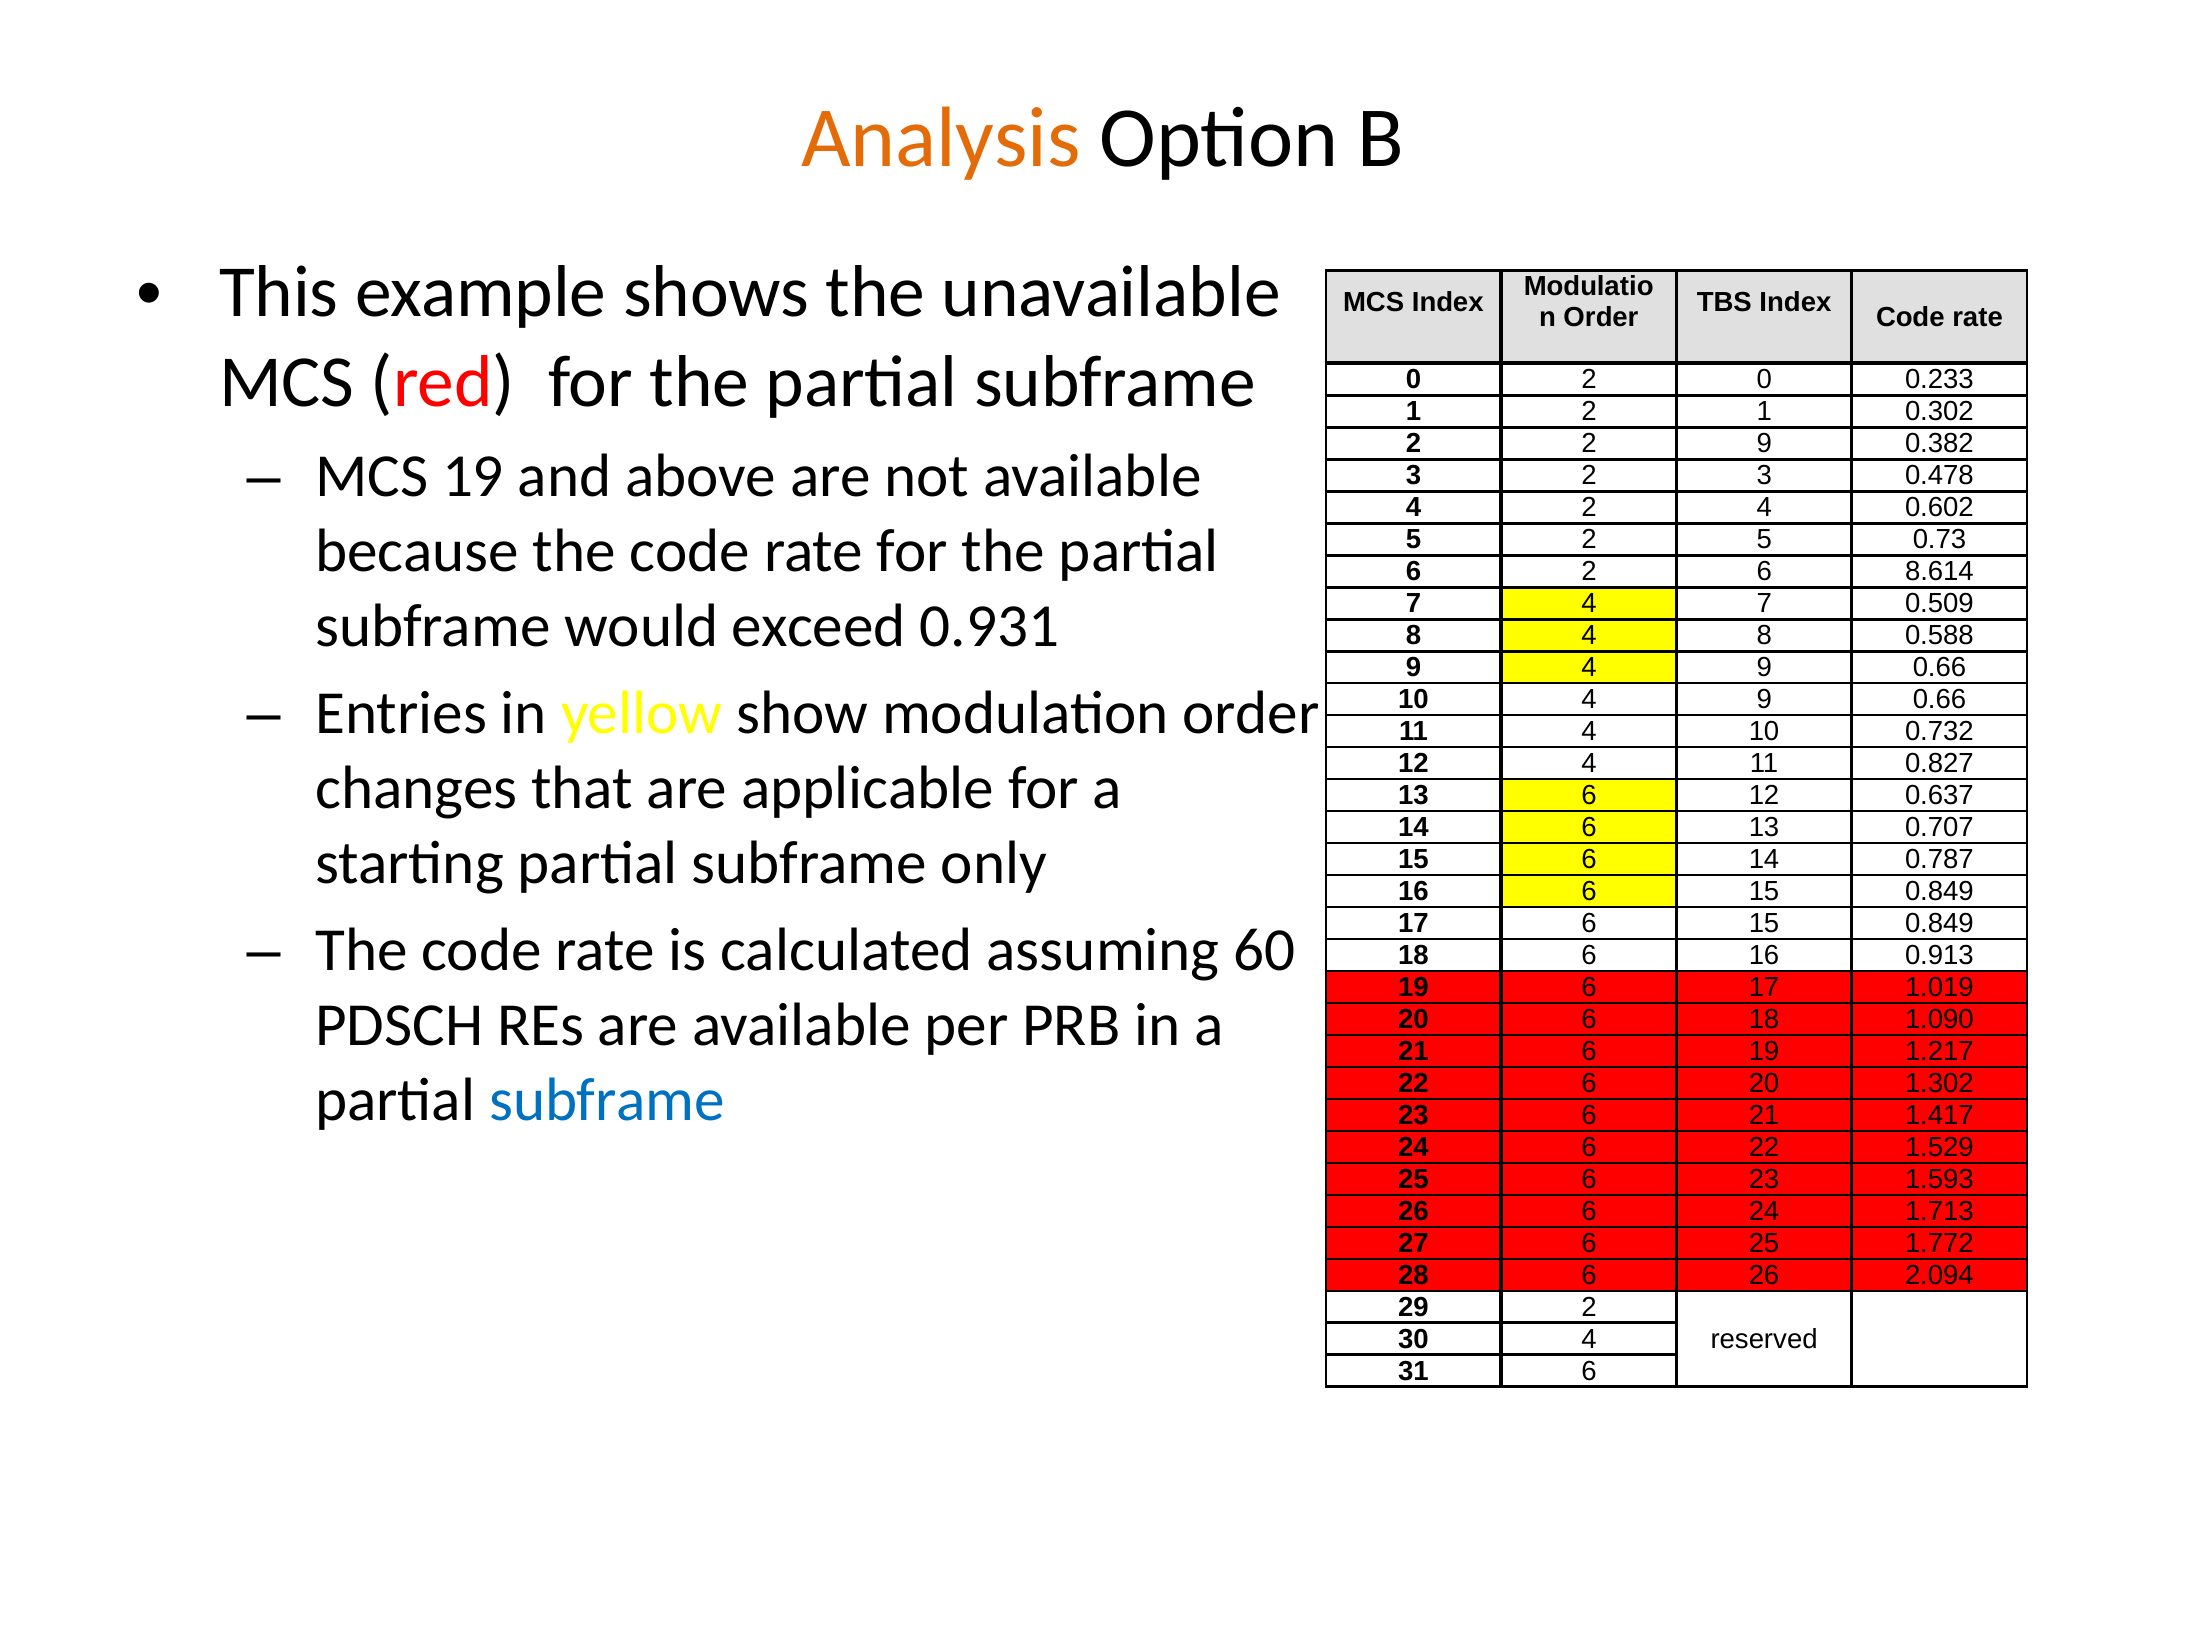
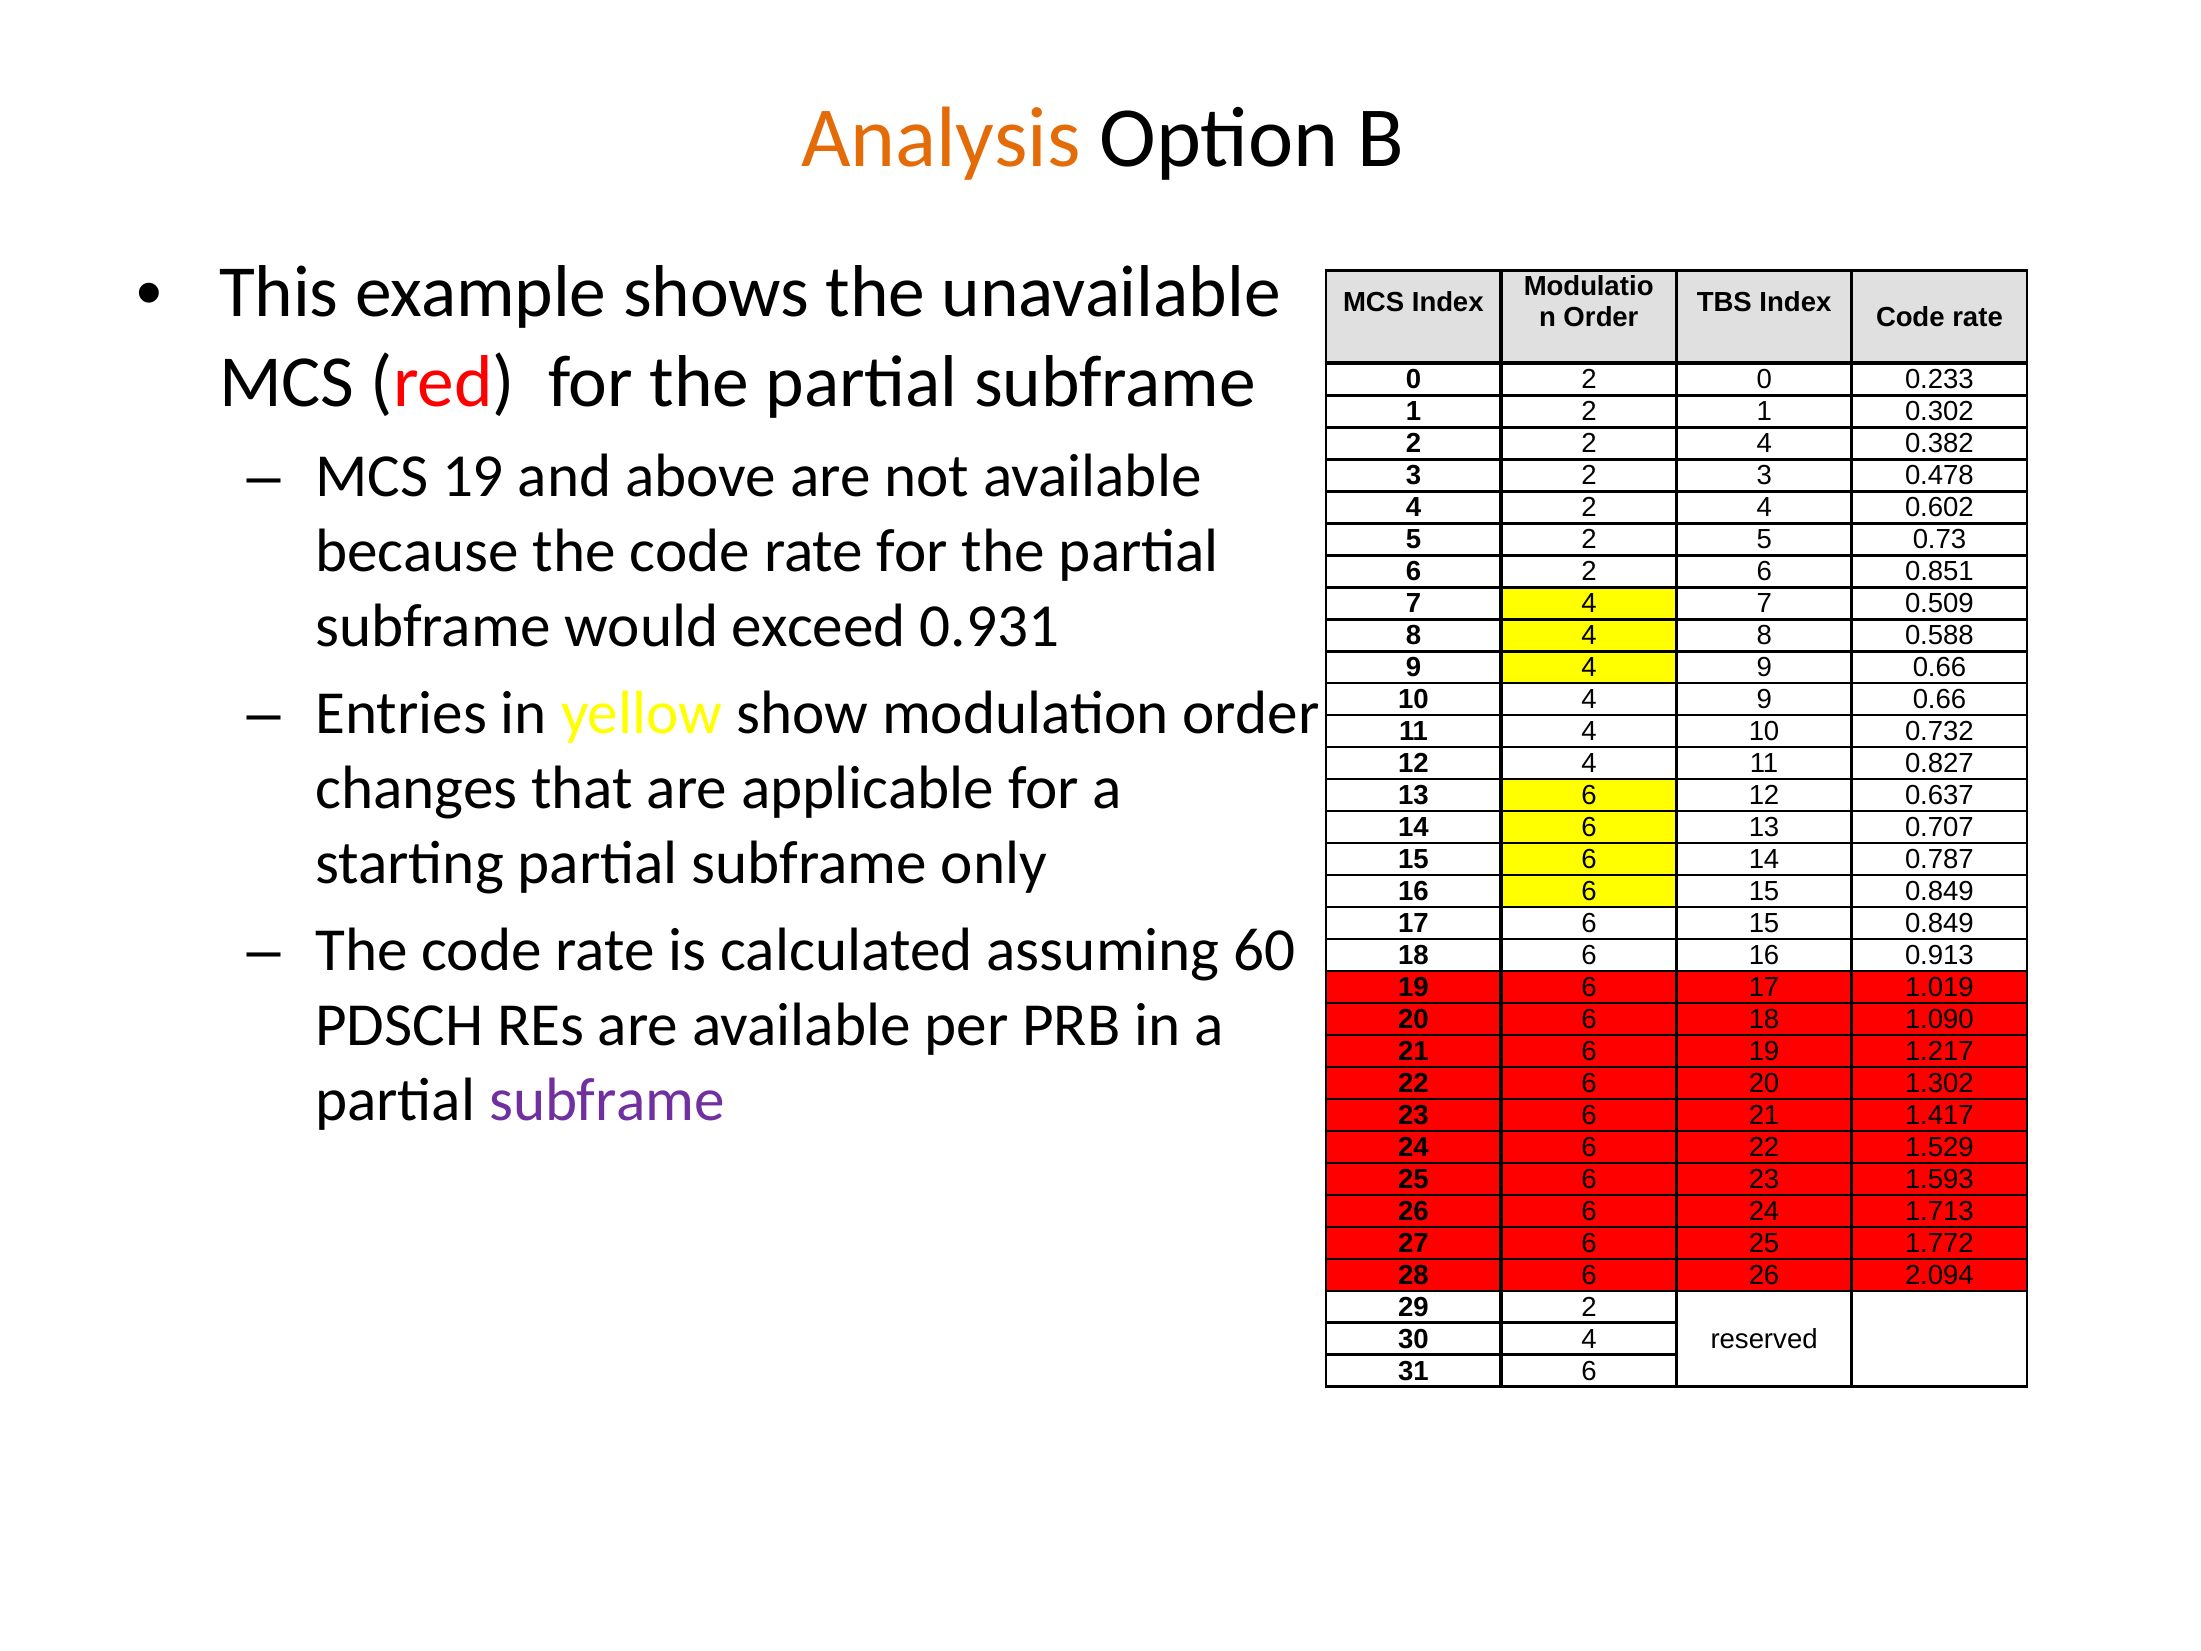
2 2 9: 9 -> 4
8.614: 8.614 -> 0.851
subframe at (607, 1100) colour: blue -> purple
